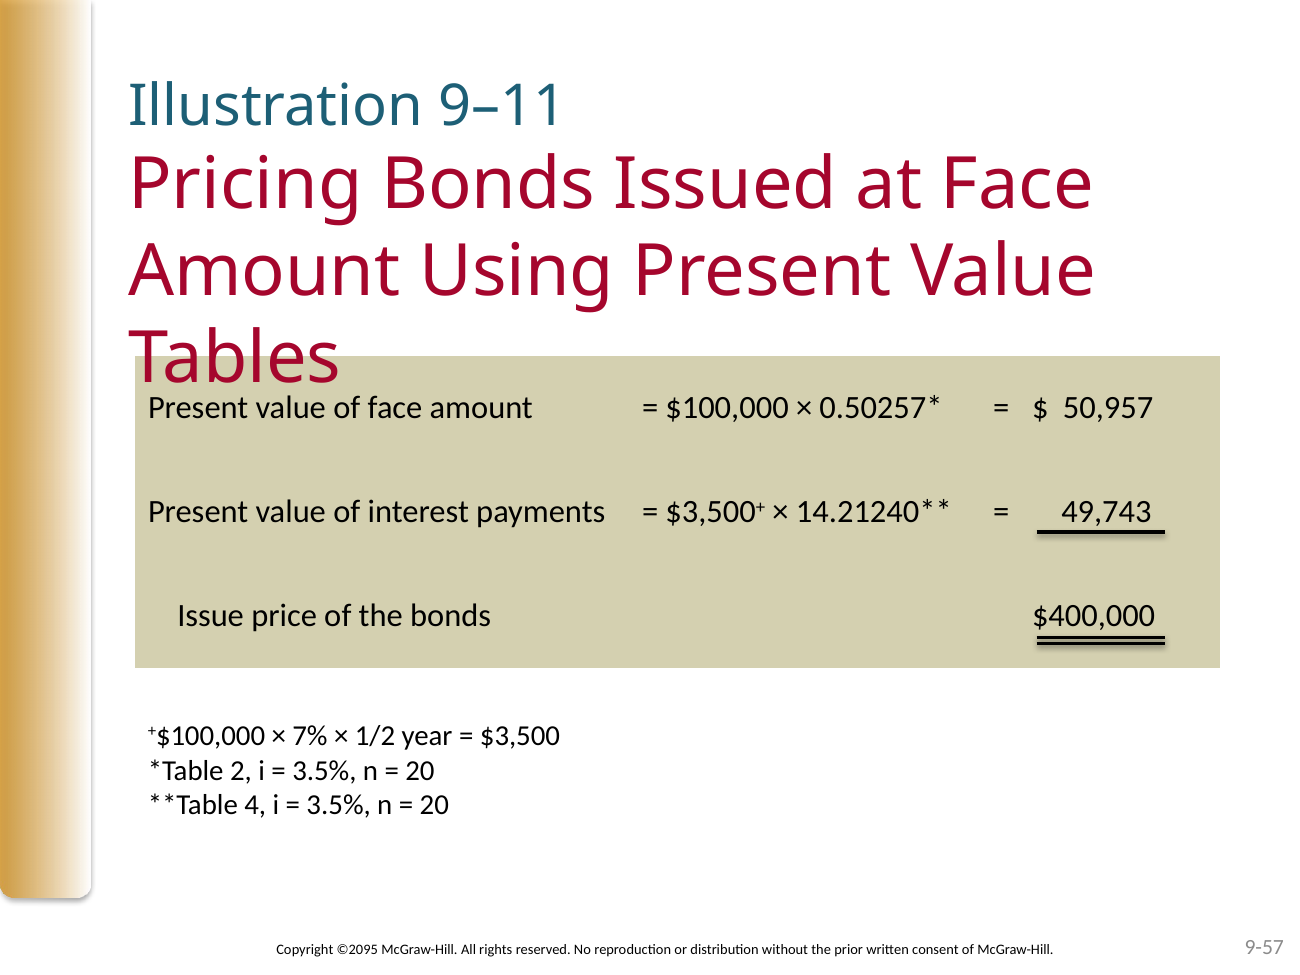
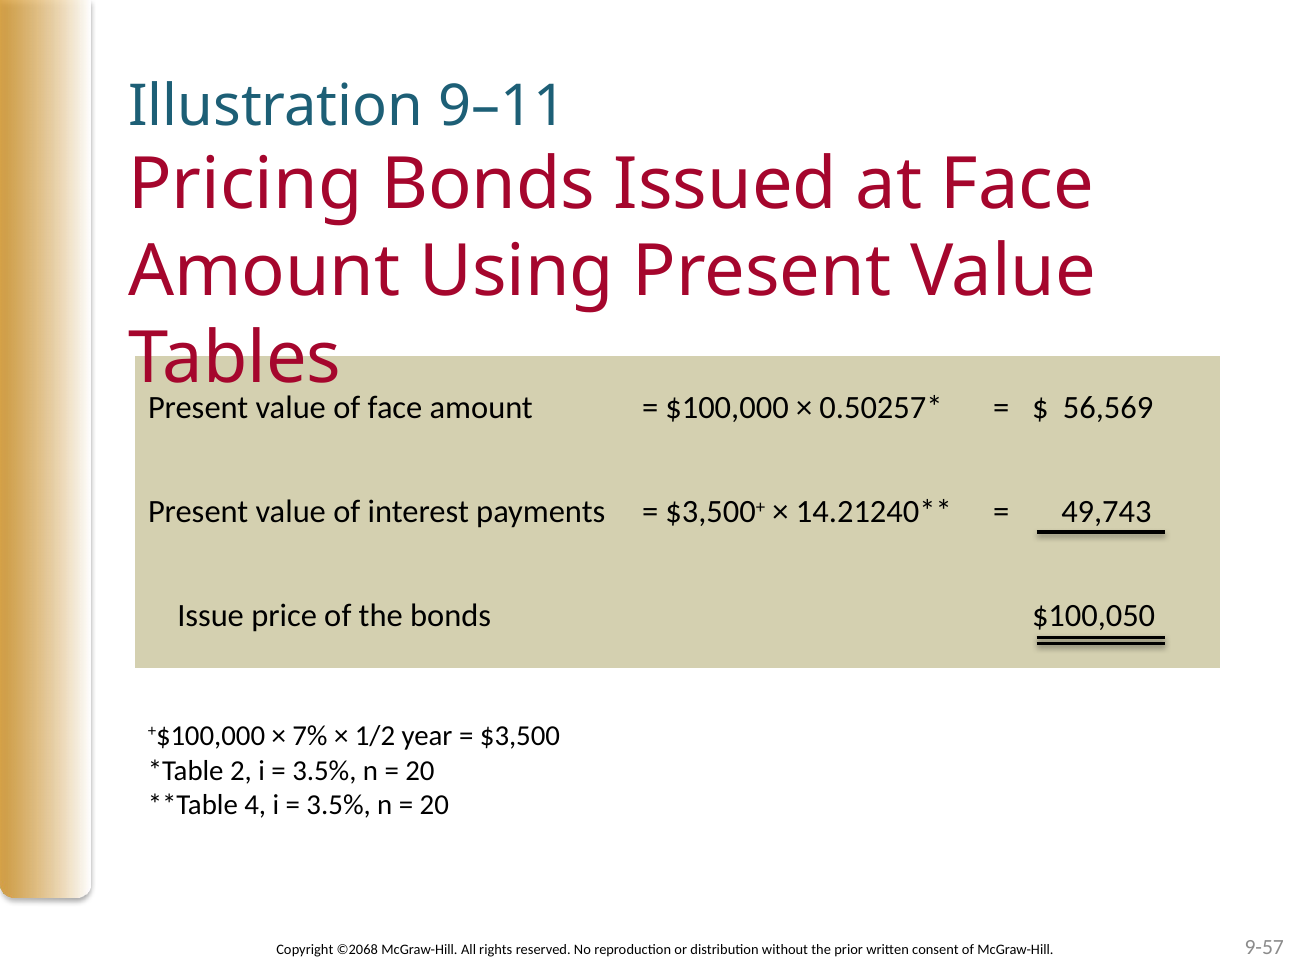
50,957: 50,957 -> 56,569
$400,000: $400,000 -> $100,050
©2095: ©2095 -> ©2068
